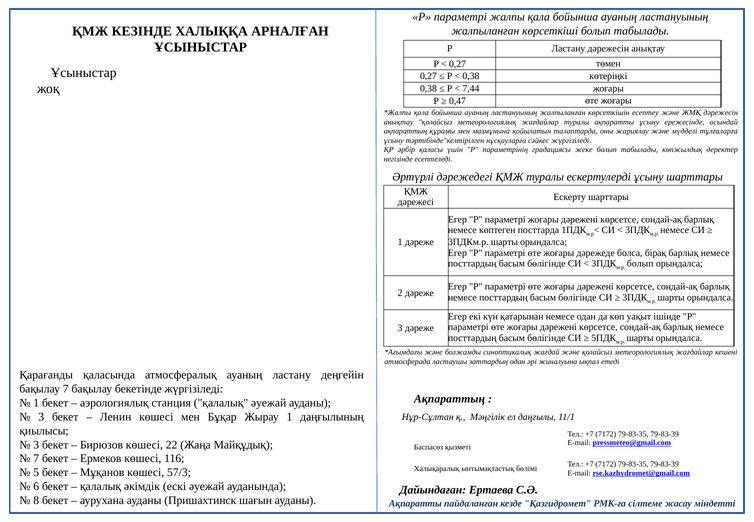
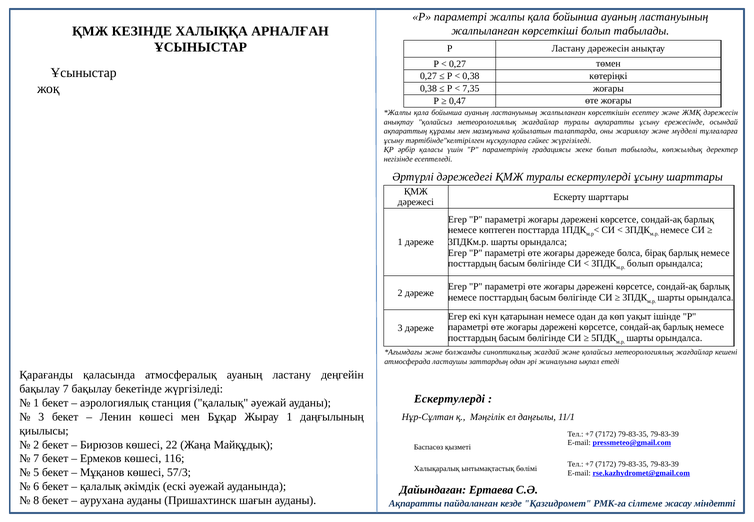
7,44: 7,44 -> 7,35
Ақпараттың at (450, 399): Ақпараттың -> Ескертулерді
3 at (36, 445): 3 -> 2
